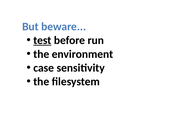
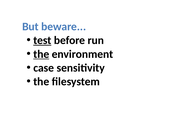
the at (41, 54) underline: none -> present
